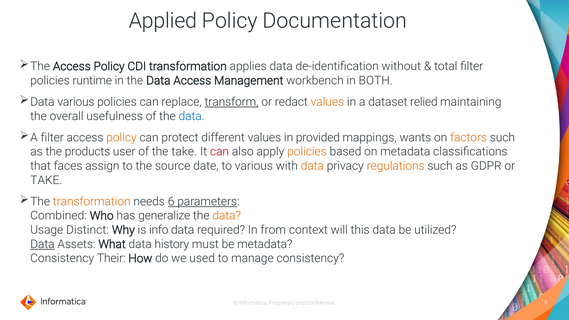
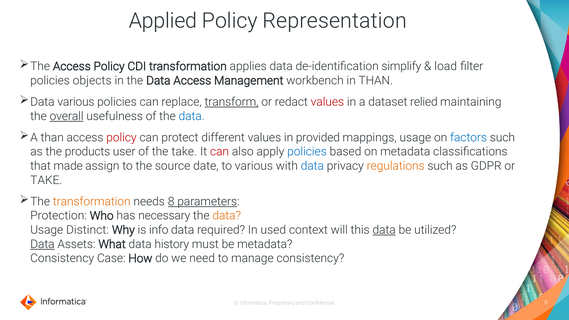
Documentation: Documentation -> Representation
without: without -> simplify
total: total -> load
runtime: runtime -> objects
in BOTH: BOTH -> THAN
values at (327, 102) colour: orange -> red
overall underline: none -> present
A filter: filter -> than
policy at (121, 138) colour: orange -> red
mappings wants: wants -> usage
factors colour: orange -> blue
policies at (307, 152) colour: orange -> blue
faces: faces -> made
data at (312, 166) colour: orange -> blue
6: 6 -> 8
Combined: Combined -> Protection
generalize: generalize -> necessary
from: from -> used
data at (384, 230) underline: none -> present
Their: Their -> Case
used: used -> need
